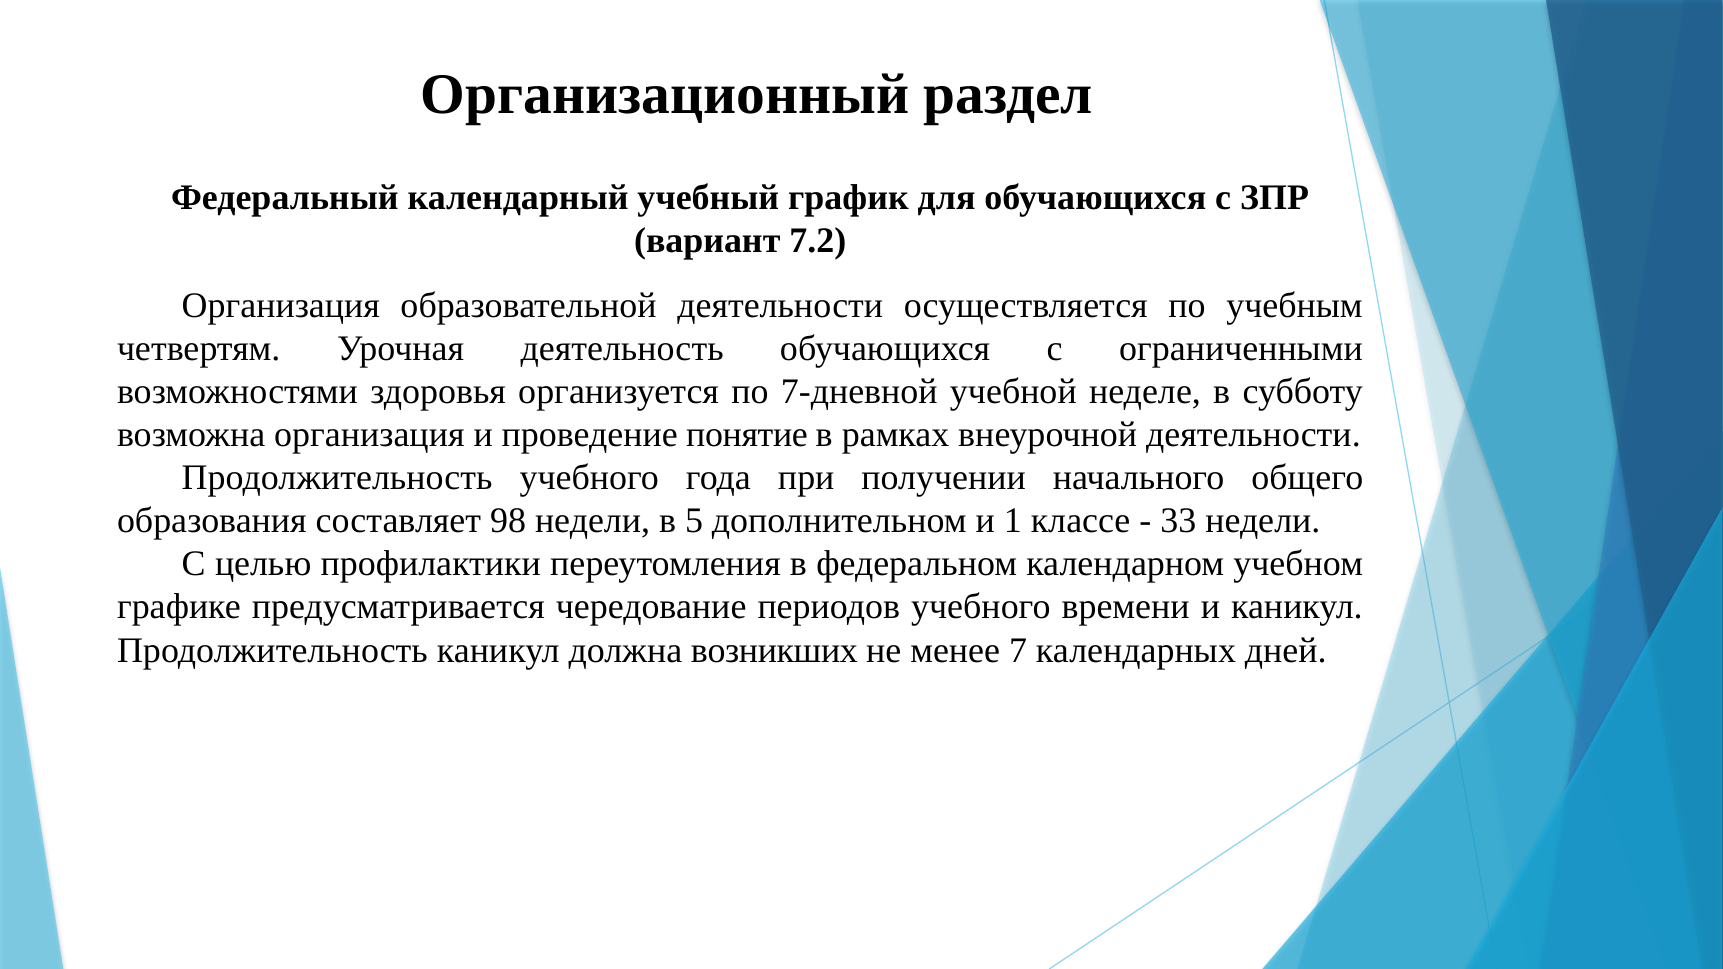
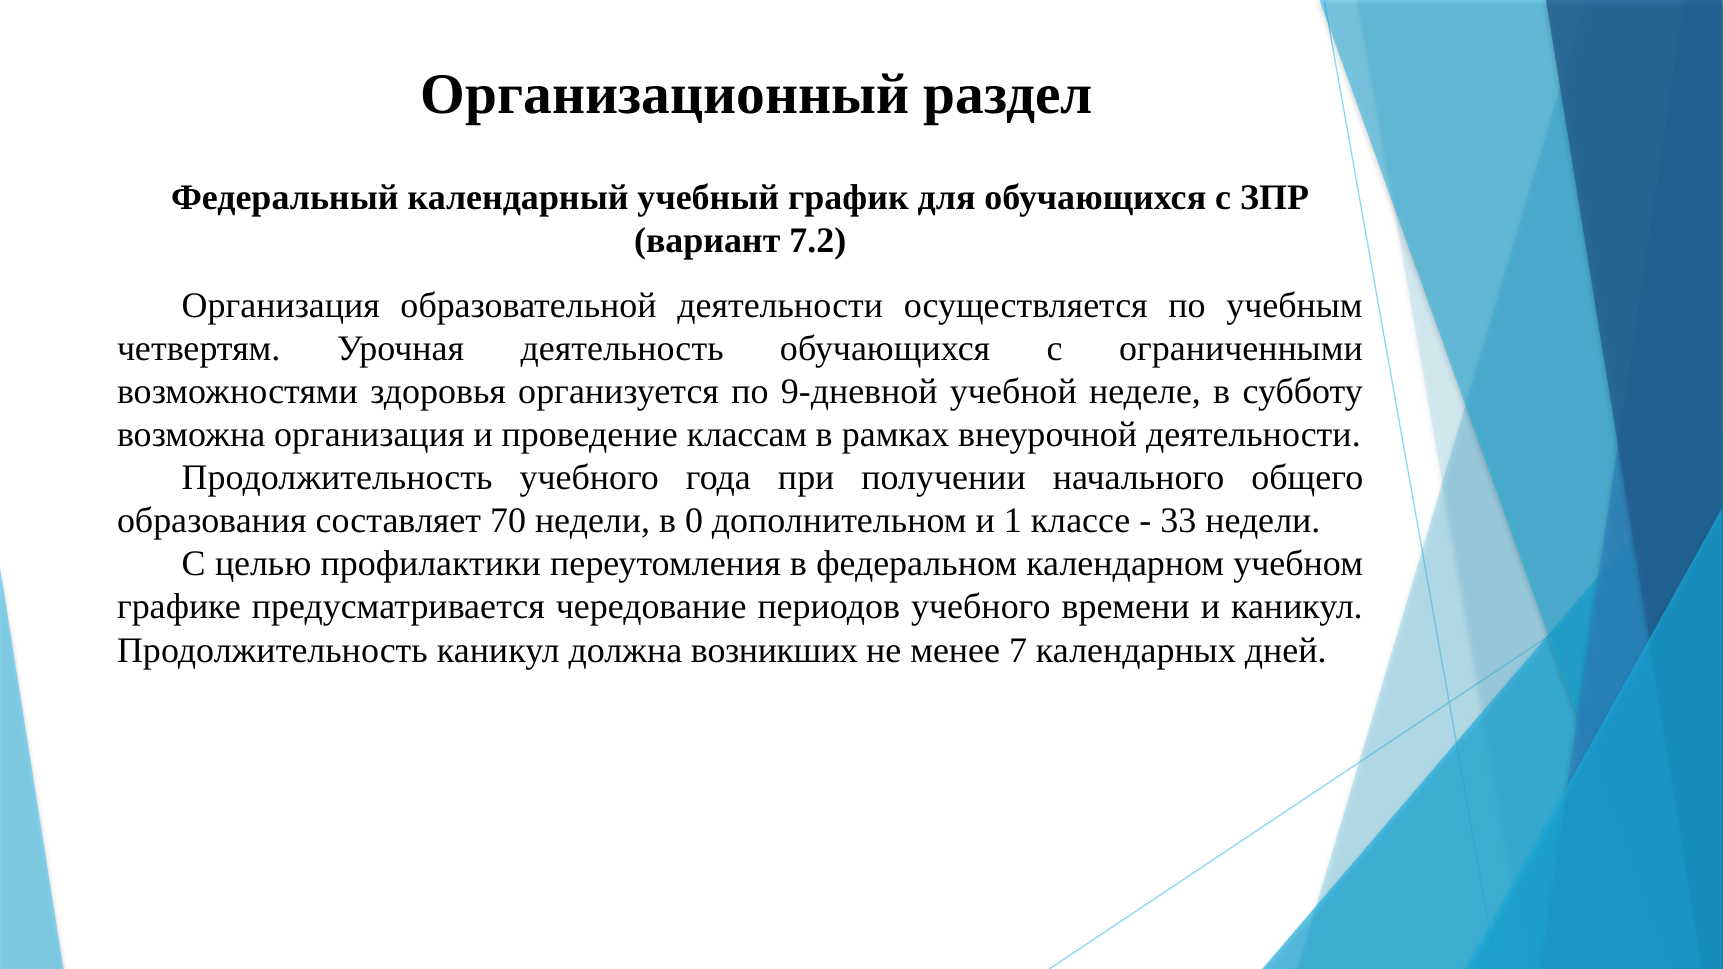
7-дневной: 7-дневной -> 9-дневной
понятие: понятие -> классам
98: 98 -> 70
5: 5 -> 0
